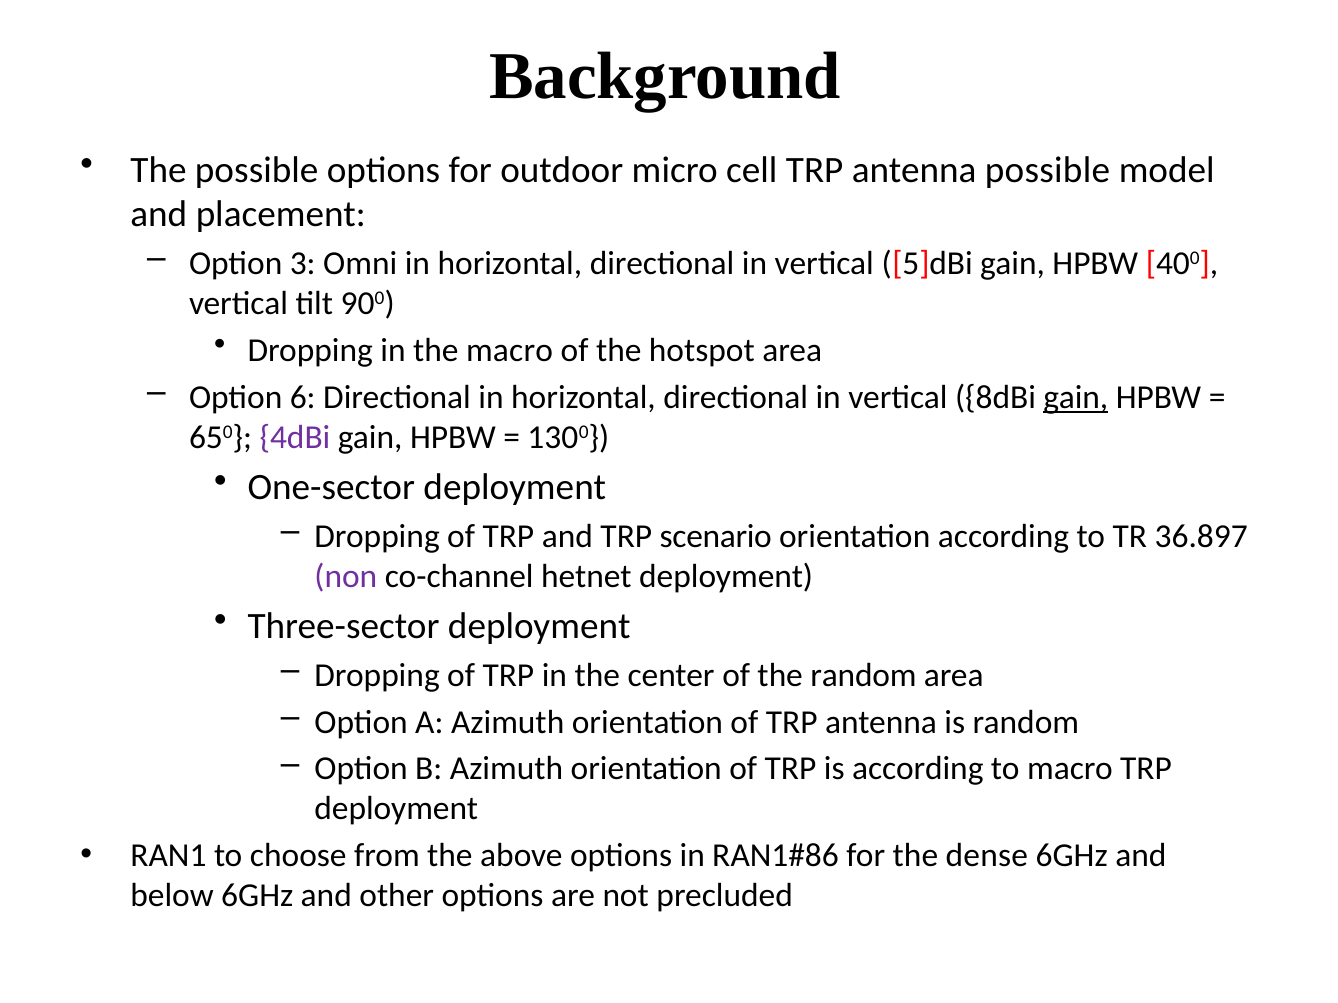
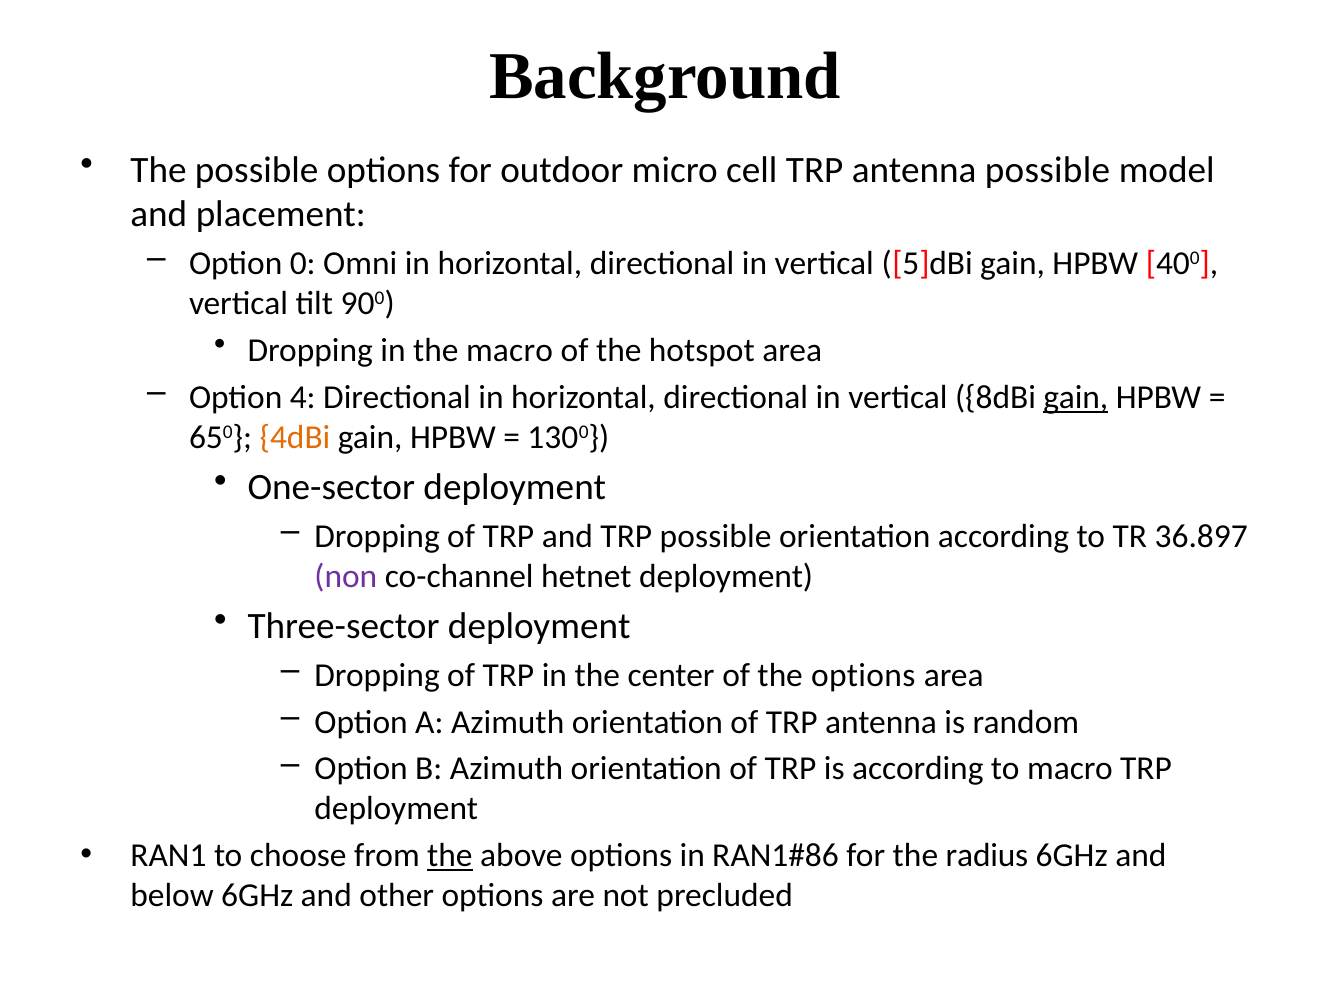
3: 3 -> 0
6: 6 -> 4
4dBi colour: purple -> orange
TRP scenario: scenario -> possible
the random: random -> options
the at (450, 856) underline: none -> present
dense: dense -> radius
